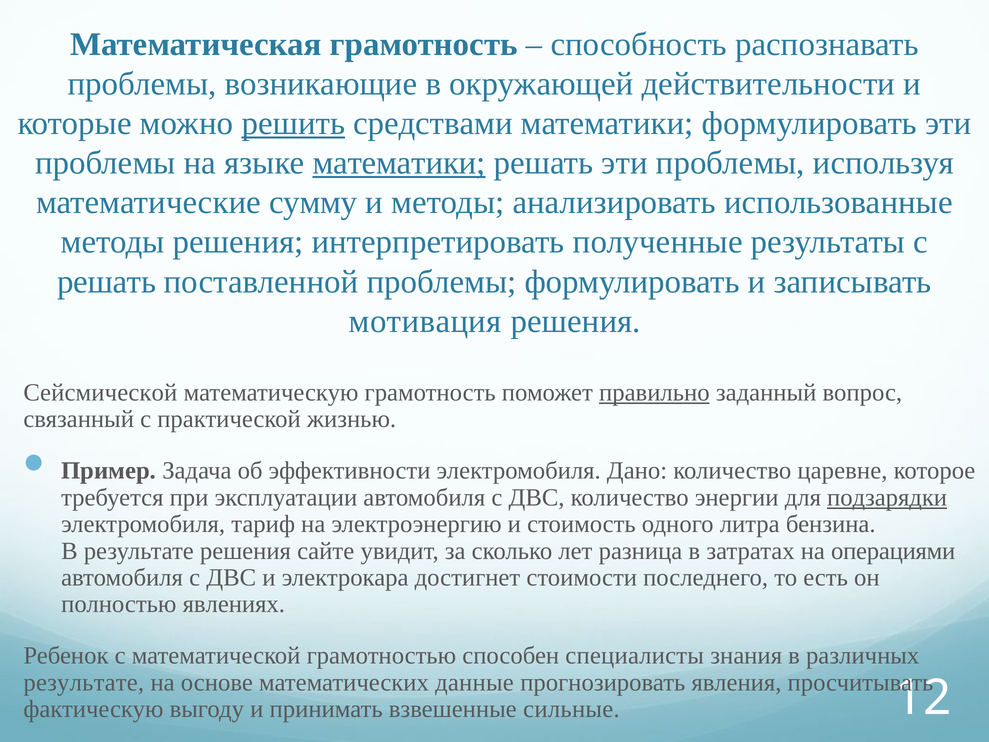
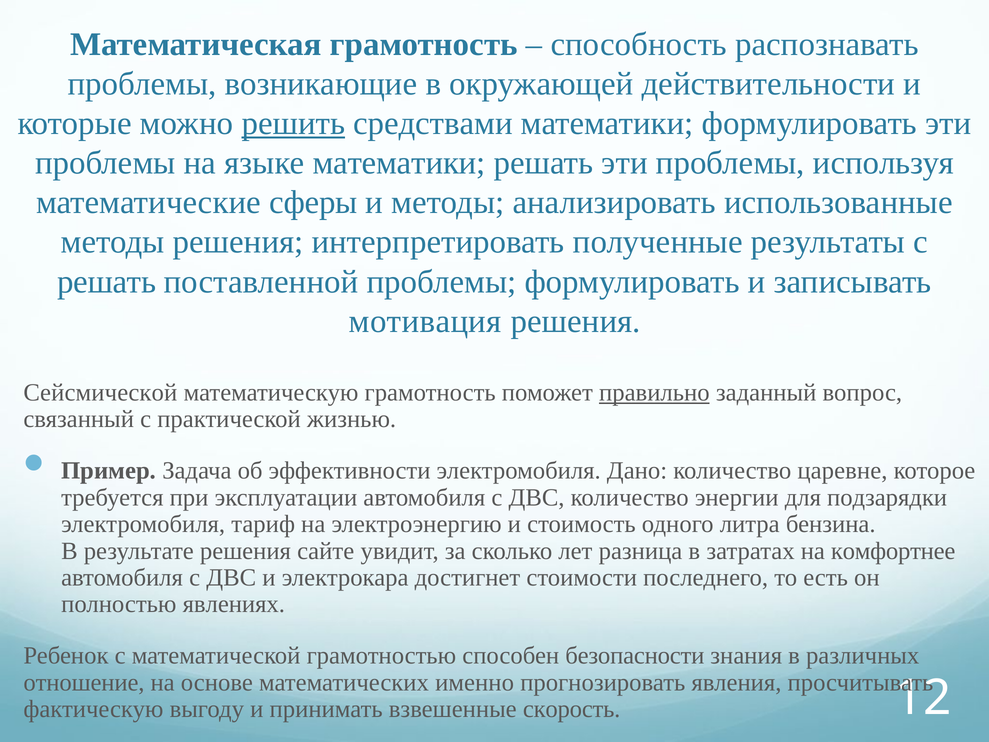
математики at (399, 163) underline: present -> none
сумму: сумму -> сферы
подзарядки underline: present -> none
операциями: операциями -> комфортнее
специалисты: специалисты -> безопасности
результате at (84, 682): результате -> отношение
данные: данные -> именно
сильные: сильные -> скорость
